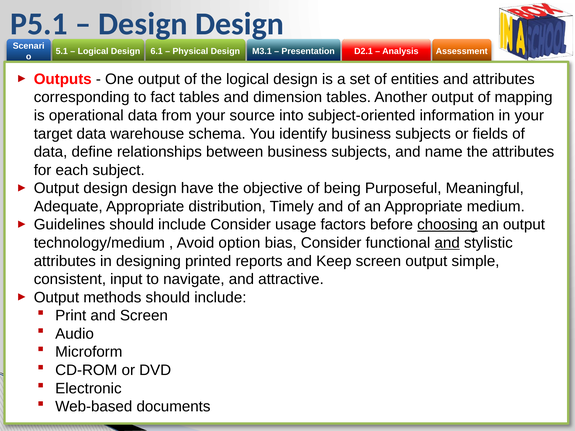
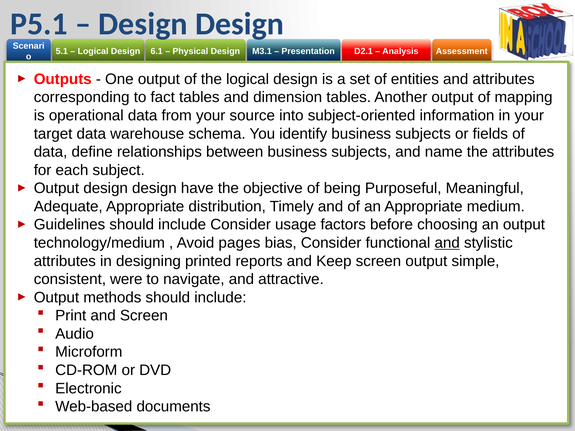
choosing underline: present -> none
option: option -> pages
input: input -> were
